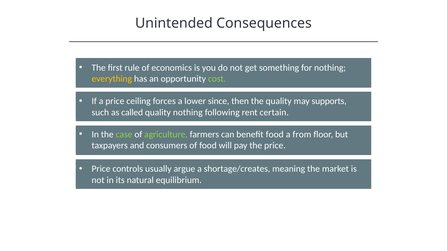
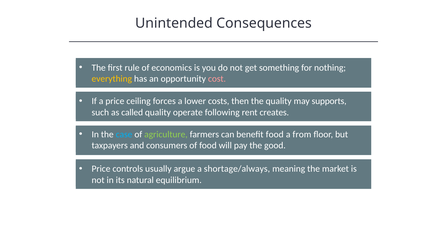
cost colour: light green -> pink
since: since -> costs
quality nothing: nothing -> operate
certain: certain -> creates
case colour: light green -> light blue
the price: price -> good
shortage/creates: shortage/creates -> shortage/always
